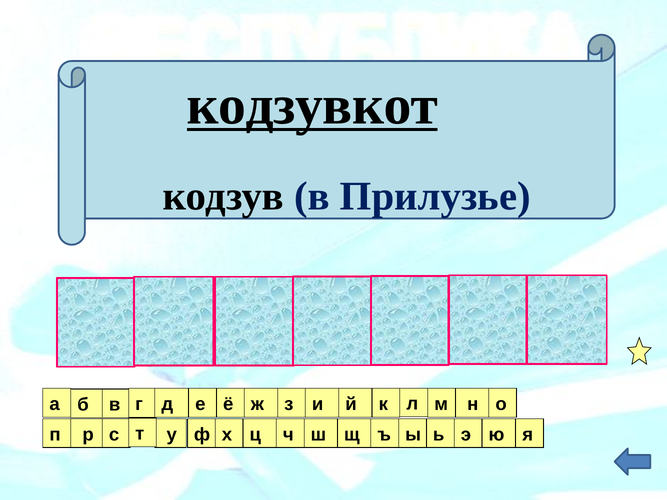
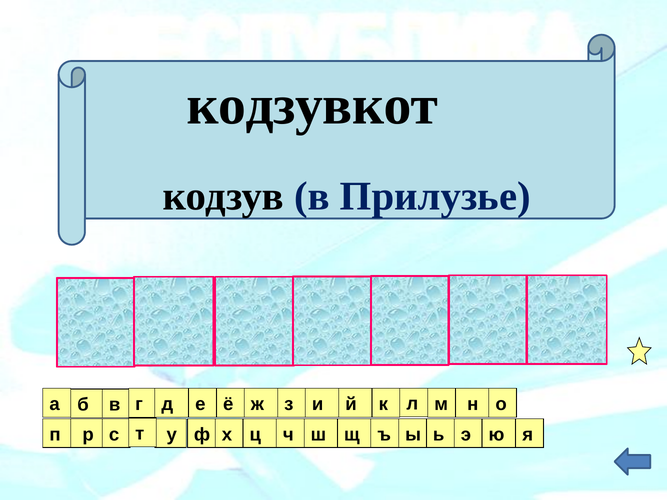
кодзувкот underline: present -> none
